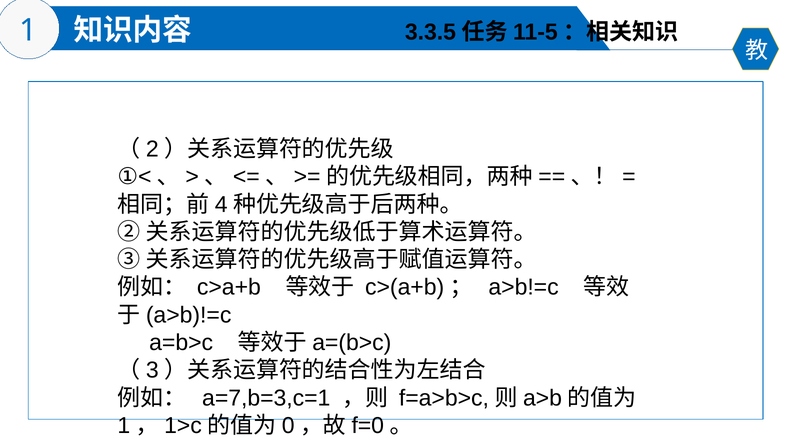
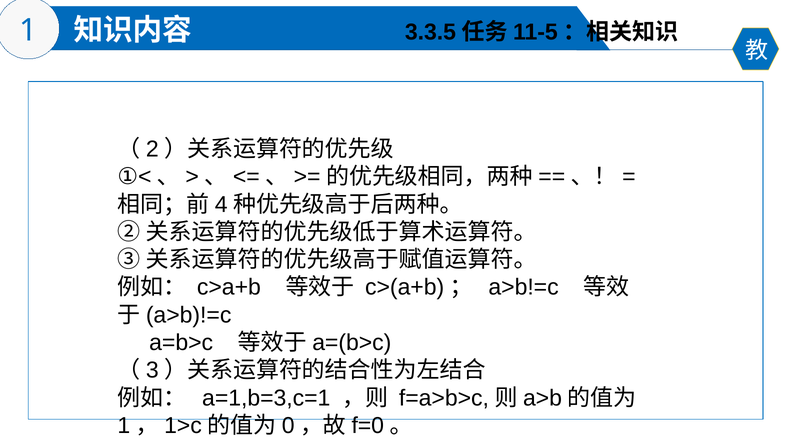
a=7,b=3,c=1: a=7,b=3,c=1 -> a=1,b=3,c=1
